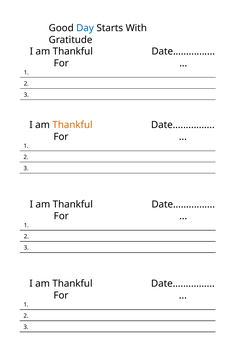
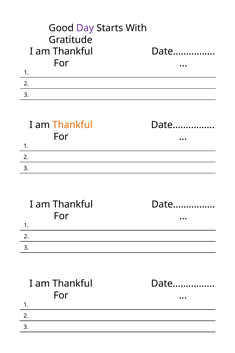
Day colour: blue -> purple
